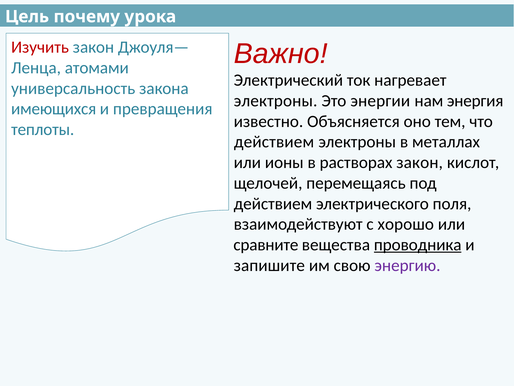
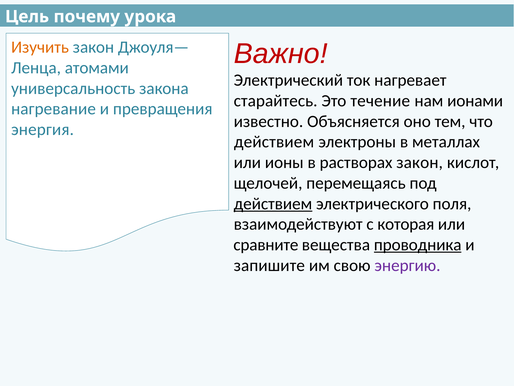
Изучить colour: red -> orange
электроны at (276, 101): электроны -> старайтесь
энергии: энергии -> течение
энергия: энергия -> ионами
имеющихся: имеющихся -> нагревание
теплоты: теплоты -> энергия
действием at (273, 203) underline: none -> present
хорошо: хорошо -> которая
